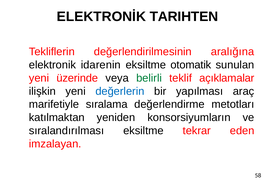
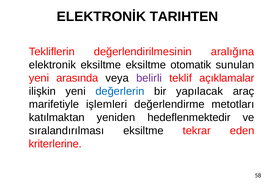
elektronik idarenin: idarenin -> eksiltme
üzerinde: üzerinde -> arasında
belirli colour: green -> purple
yapılması: yapılması -> yapılacak
sıralama: sıralama -> işlemleri
konsorsiyumların: konsorsiyumların -> hedeflenmektedir
imzalayan: imzalayan -> kriterlerine
